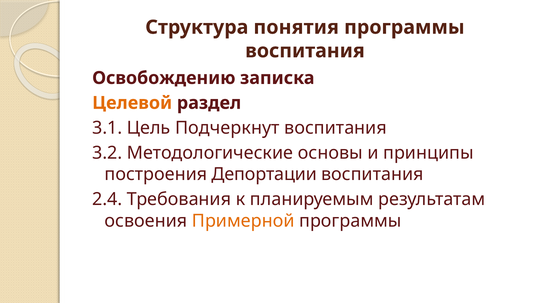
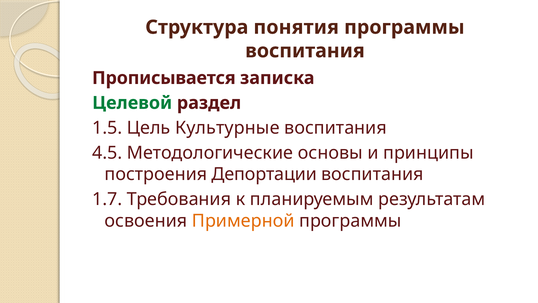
Освобождению: Освобождению -> Прописывается
Целевой colour: orange -> green
3.1: 3.1 -> 1.5
Подчеркнут: Подчеркнут -> Культурные
3.2: 3.2 -> 4.5
2.4: 2.4 -> 1.7
